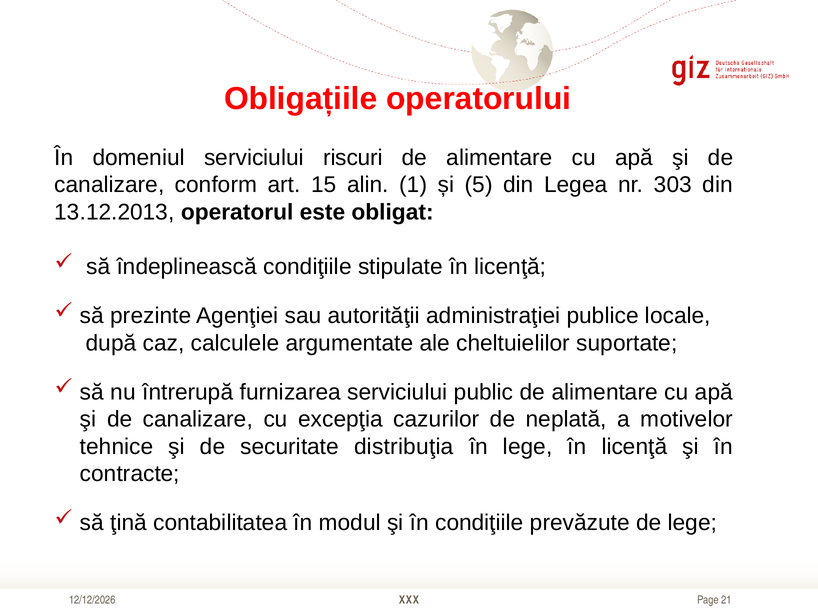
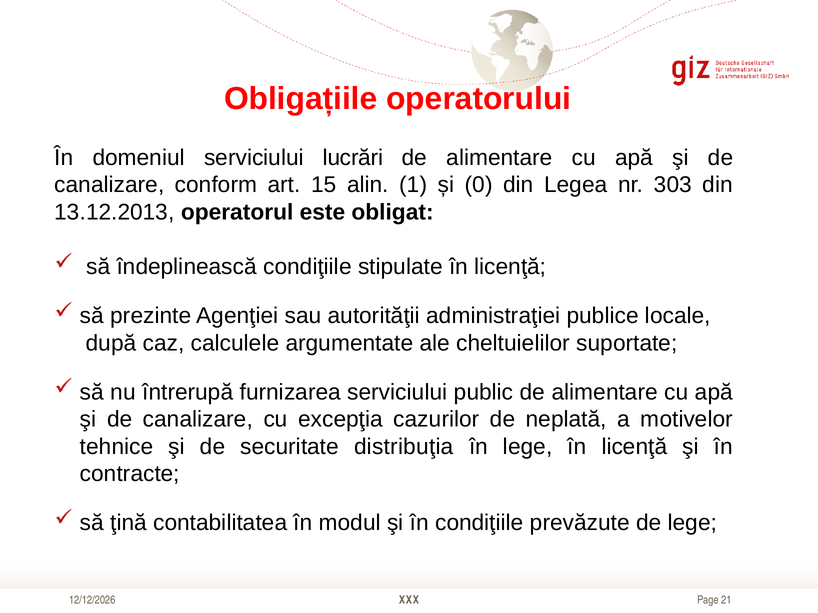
riscuri: riscuri -> lucrări
5: 5 -> 0
